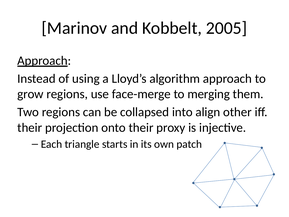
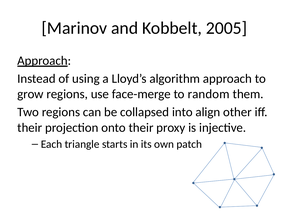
merging: merging -> random
